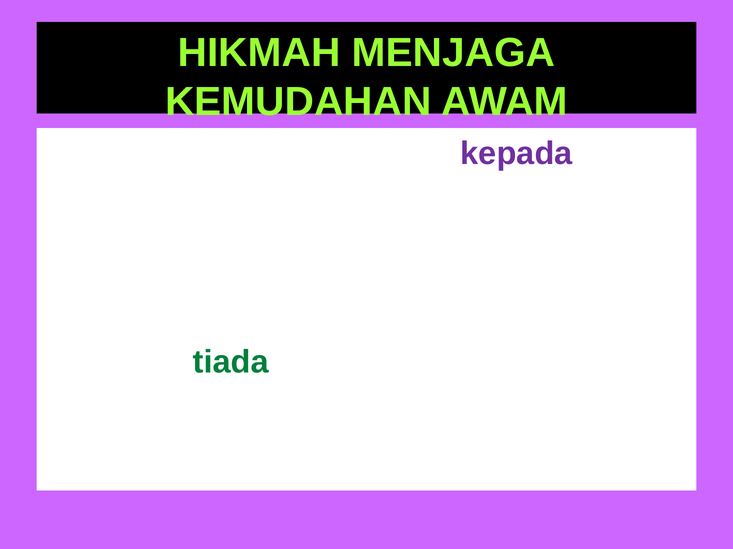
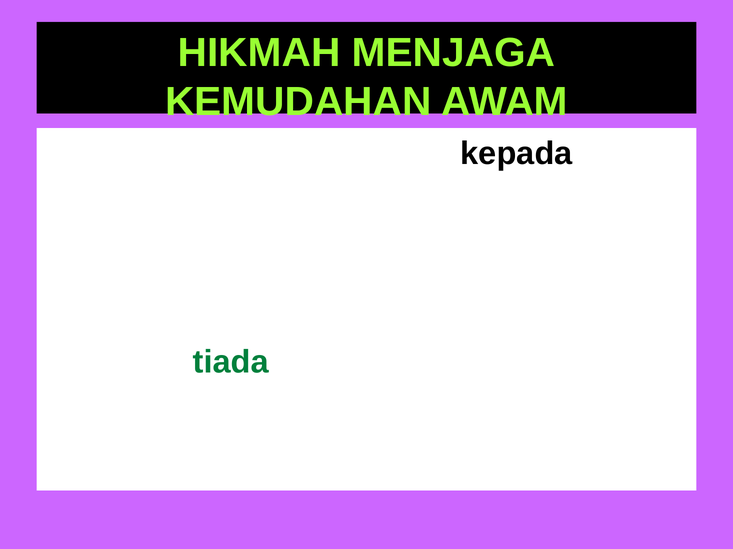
kepada colour: purple -> black
